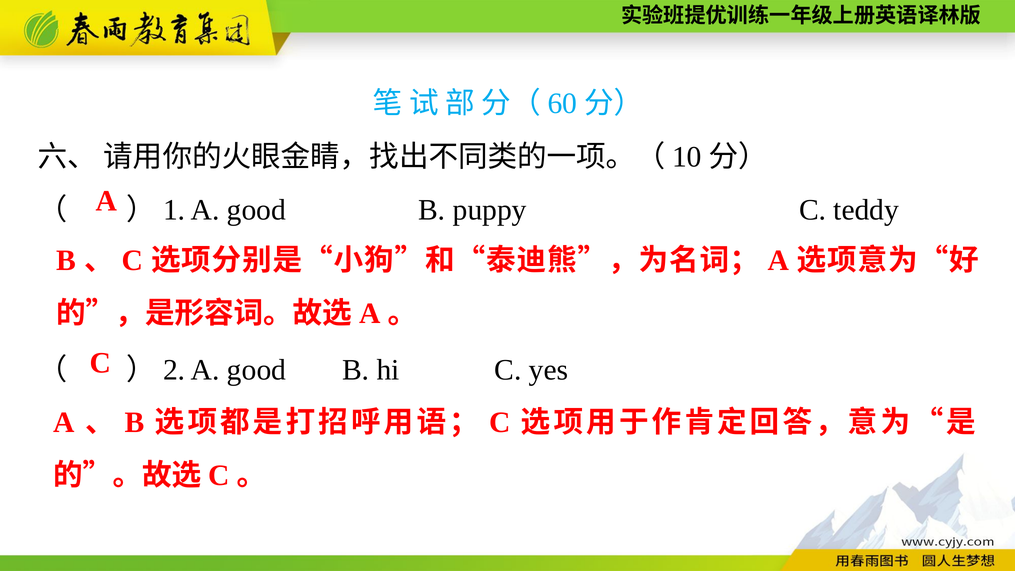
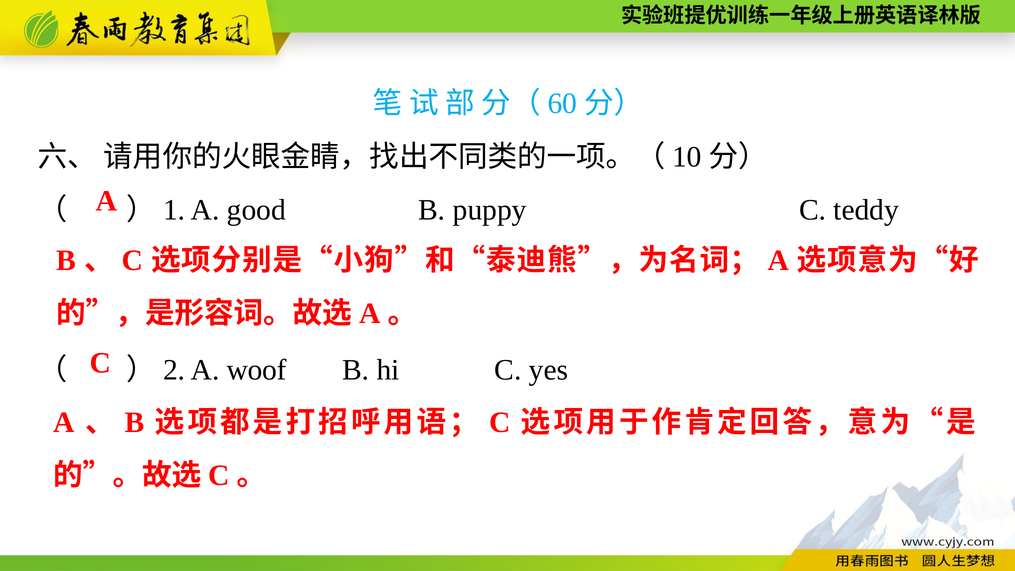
good at (257, 370): good -> woof
